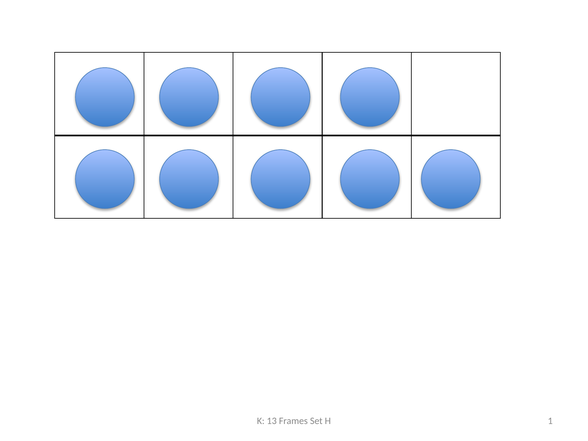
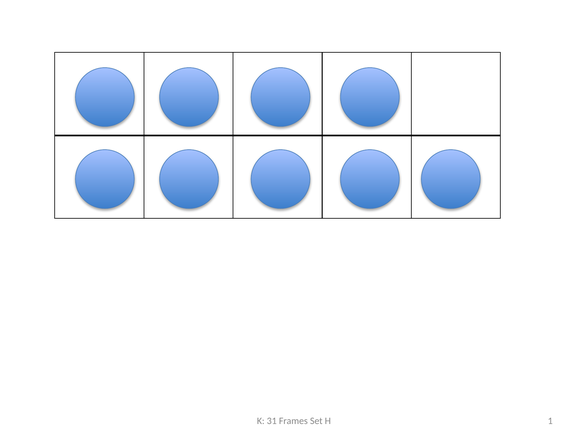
13: 13 -> 31
